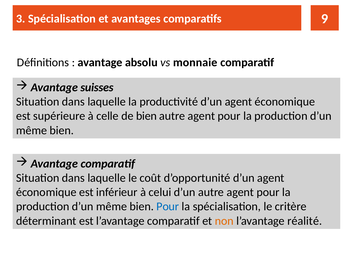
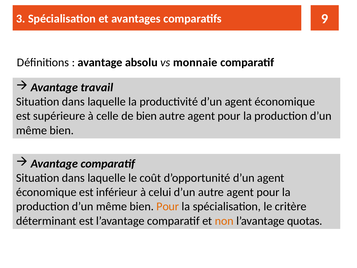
suisses: suisses -> travail
Pour at (168, 206) colour: blue -> orange
réalité: réalité -> quotas
